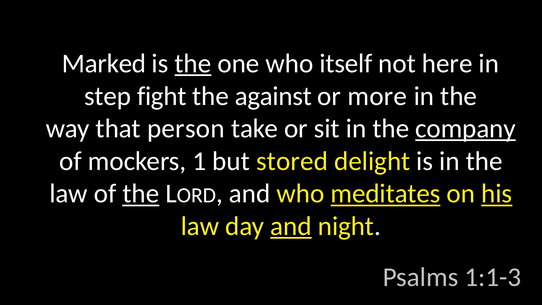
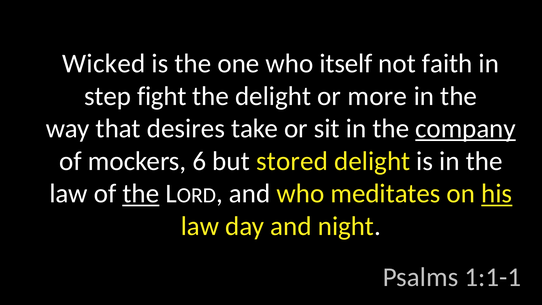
Marked: Marked -> Wicked
the at (193, 64) underline: present -> none
here: here -> faith
the against: against -> delight
person: person -> desires
1: 1 -> 6
meditates underline: present -> none
and at (291, 226) underline: present -> none
1:1-3: 1:1-3 -> 1:1-1
